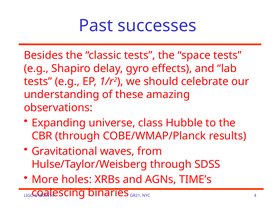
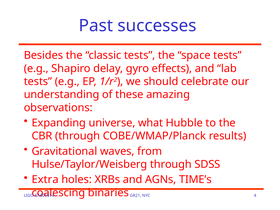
class: class -> what
More: More -> Extra
